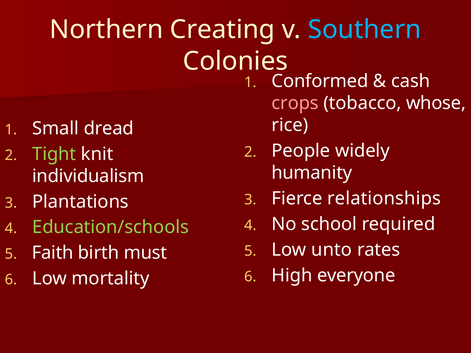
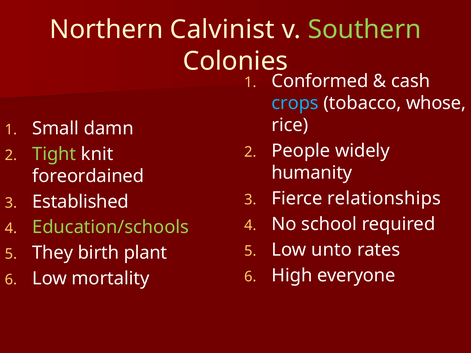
Creating: Creating -> Calvinist
Southern colour: light blue -> light green
crops colour: pink -> light blue
dread: dread -> damn
individualism: individualism -> foreordained
Plantations: Plantations -> Established
Faith: Faith -> They
must: must -> plant
